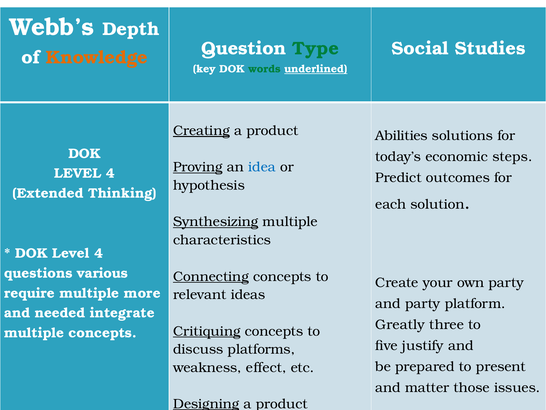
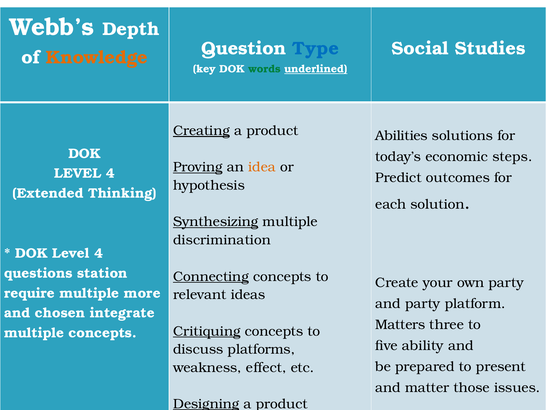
Type colour: green -> blue
idea colour: blue -> orange
characteristics: characteristics -> discrimination
various: various -> station
needed: needed -> chosen
Greatly: Greatly -> Matters
justify: justify -> ability
